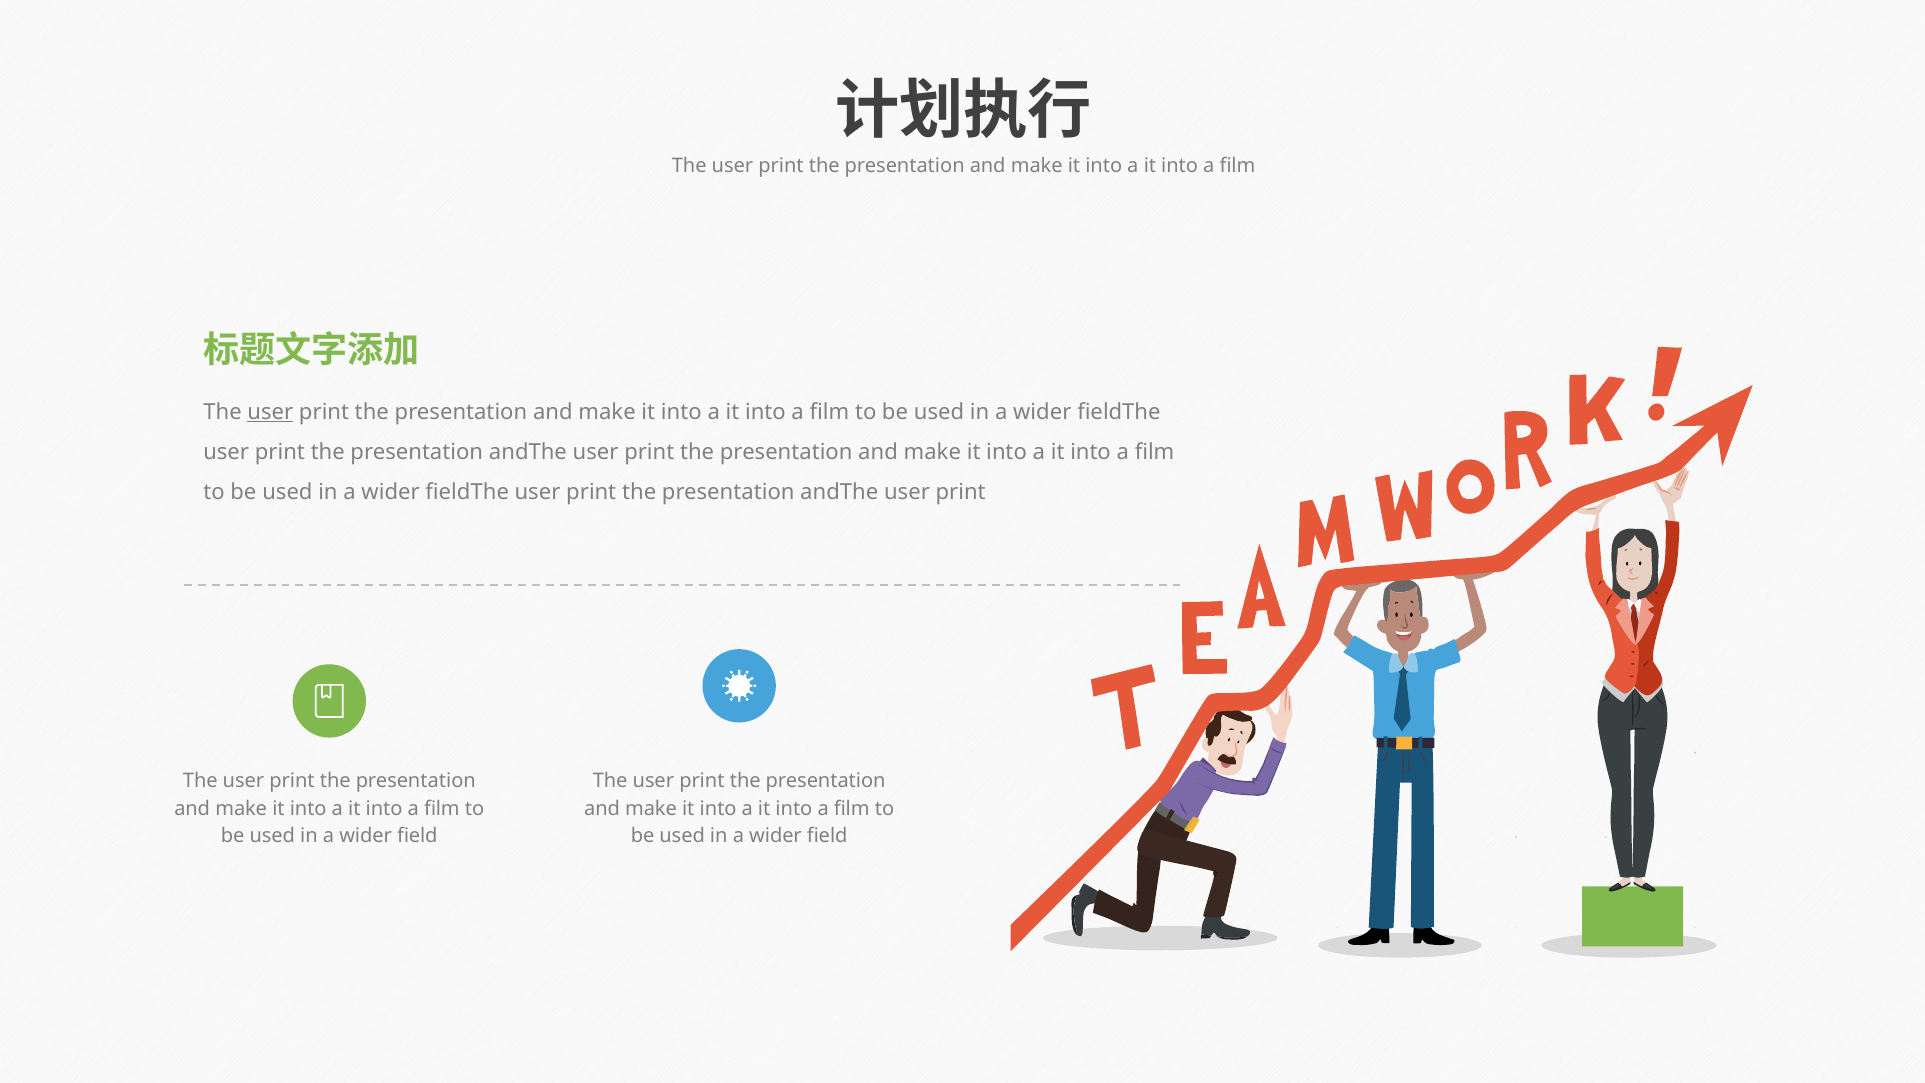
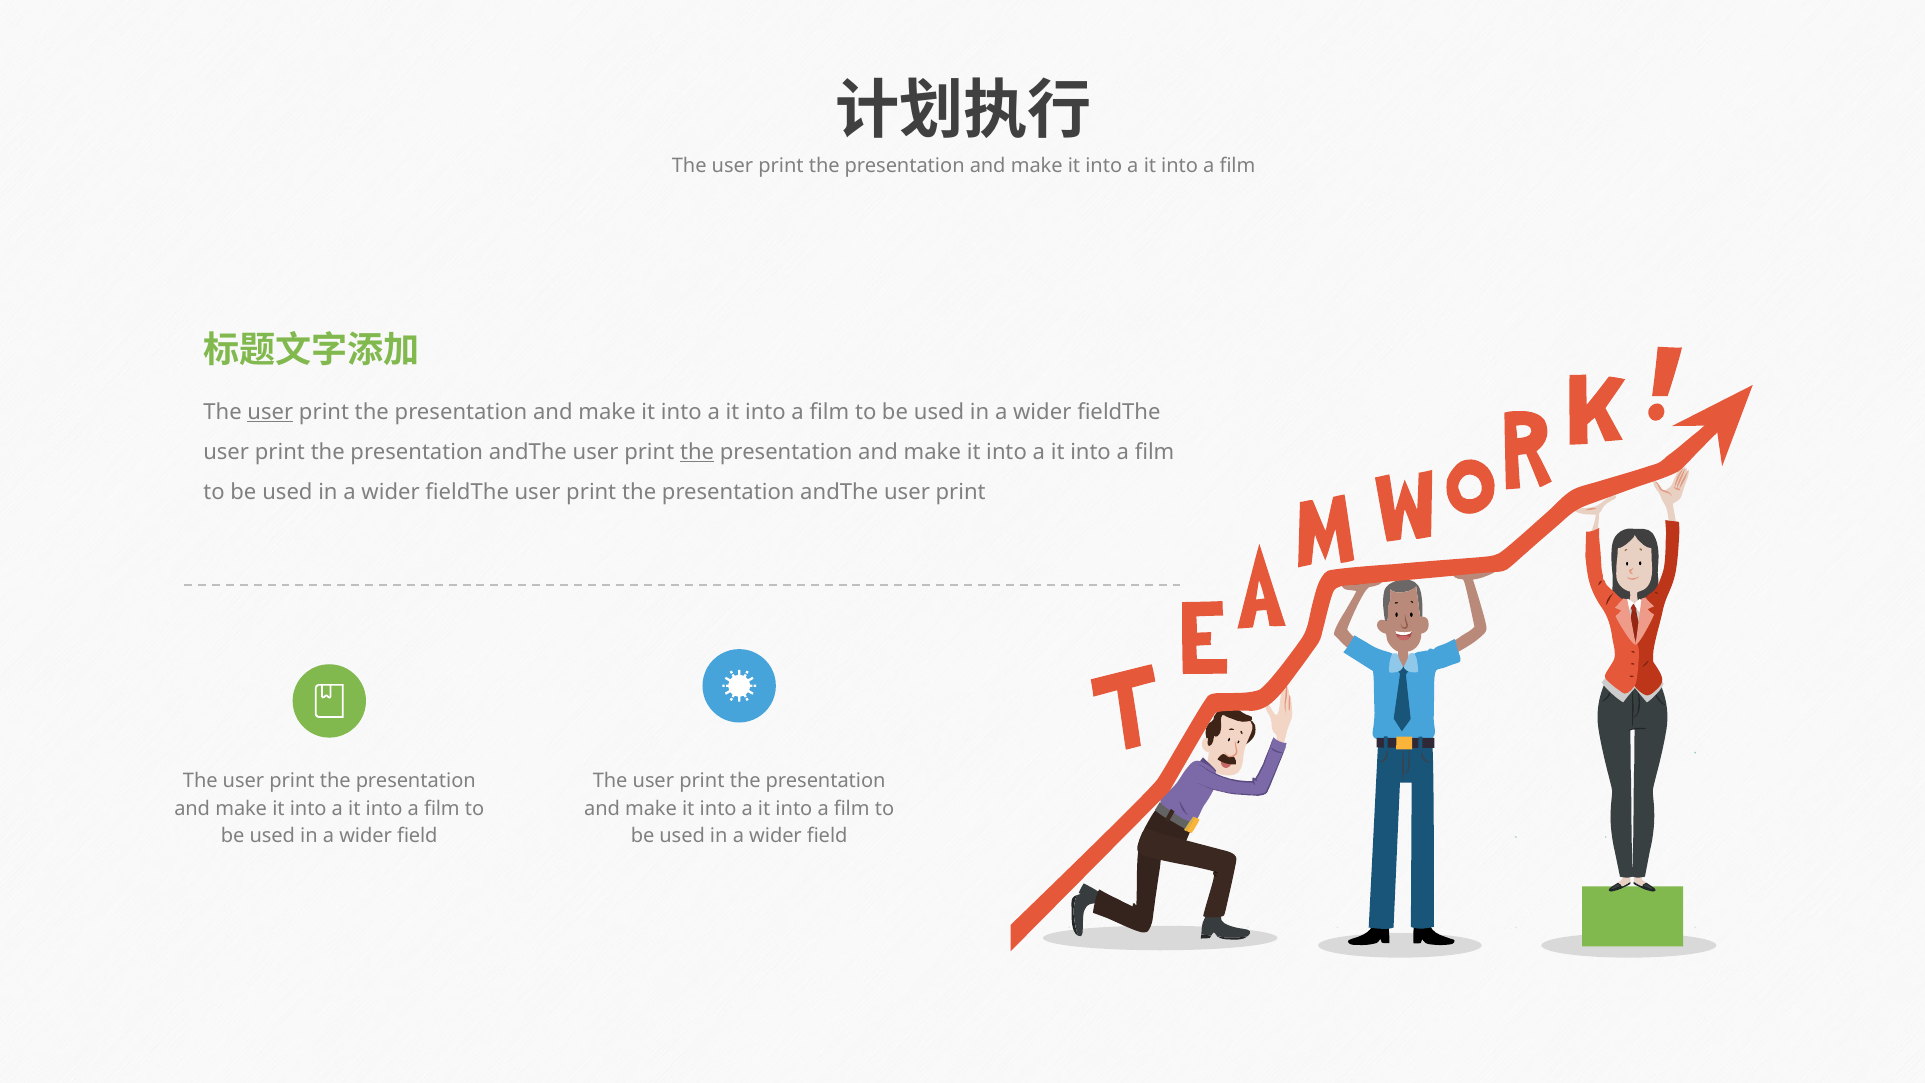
the at (697, 452) underline: none -> present
